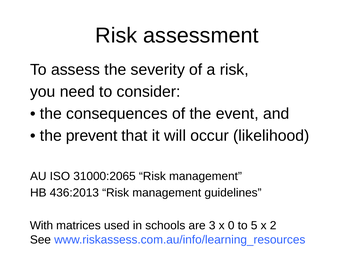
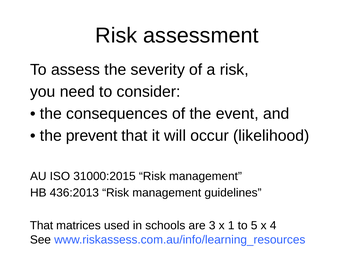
31000:2065: 31000:2065 -> 31000:2015
With at (41, 226): With -> That
0: 0 -> 1
2: 2 -> 4
